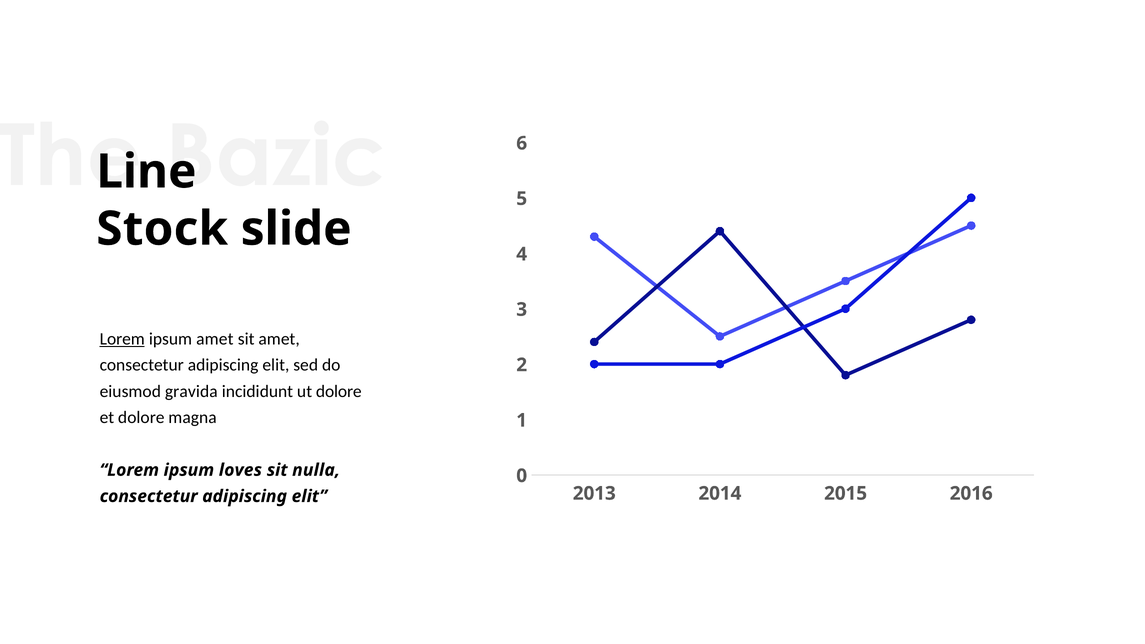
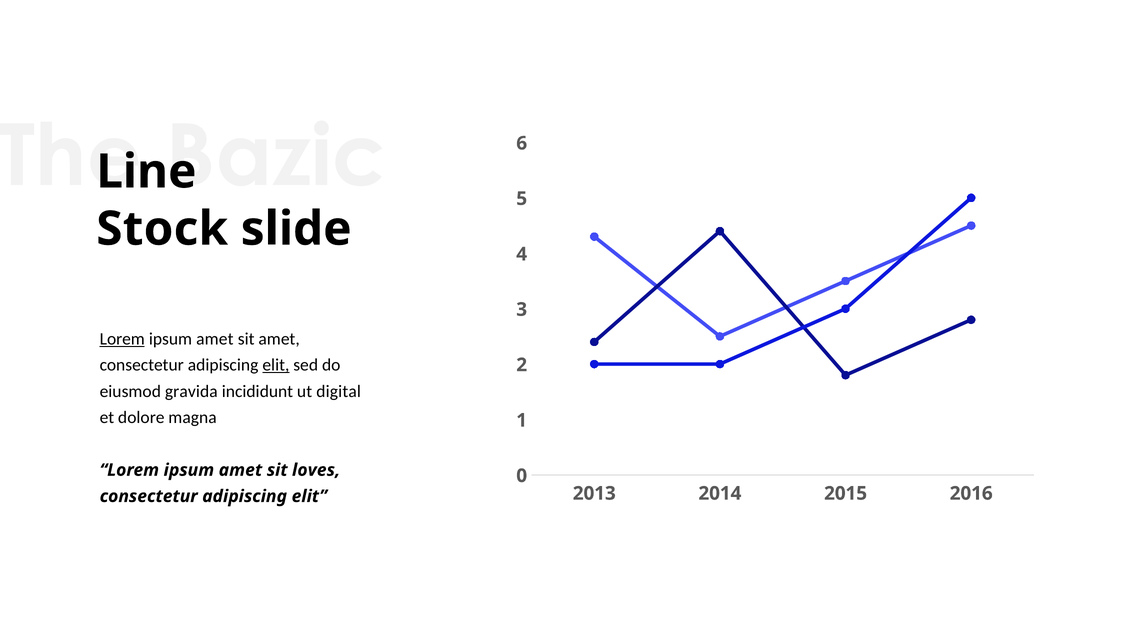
elit at (276, 365) underline: none -> present
ut dolore: dolore -> digital
loves at (240, 470): loves -> amet
nulla: nulla -> loves
